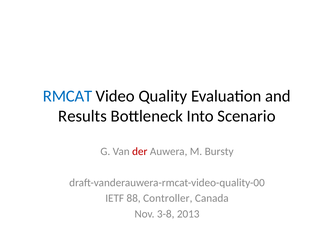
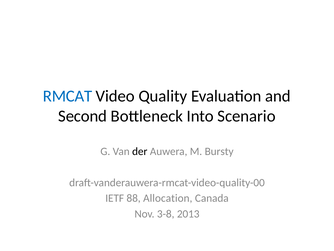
Results: Results -> Second
der colour: red -> black
Controller: Controller -> Allocation
